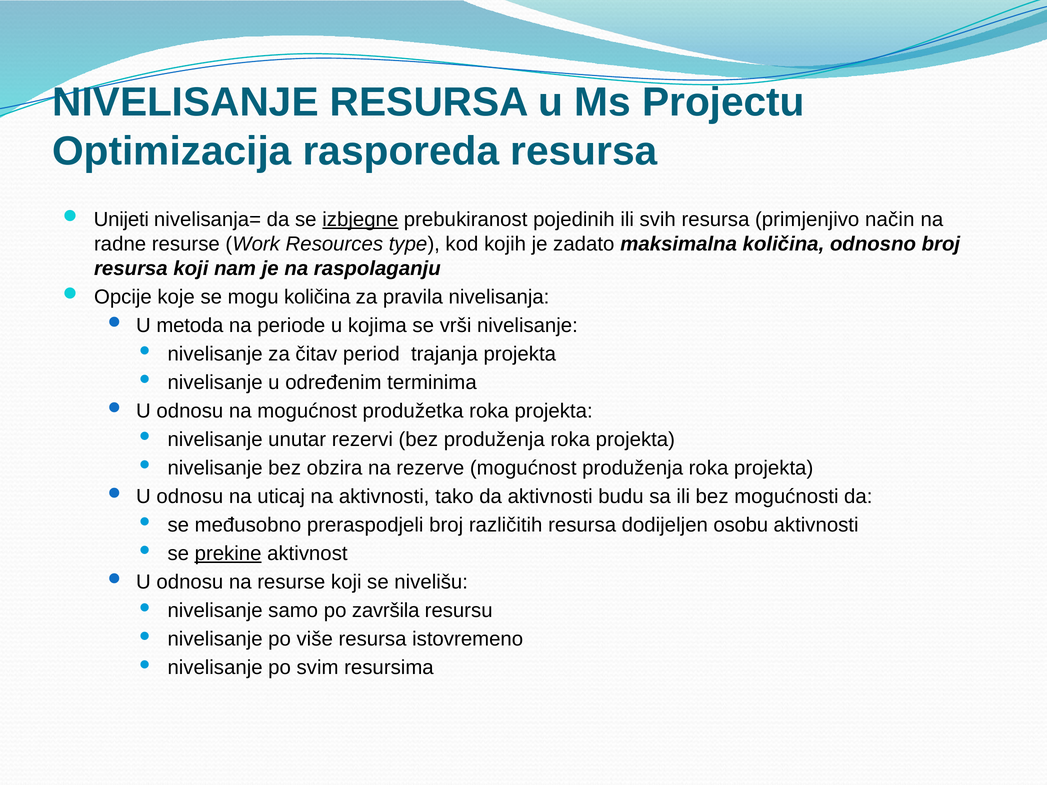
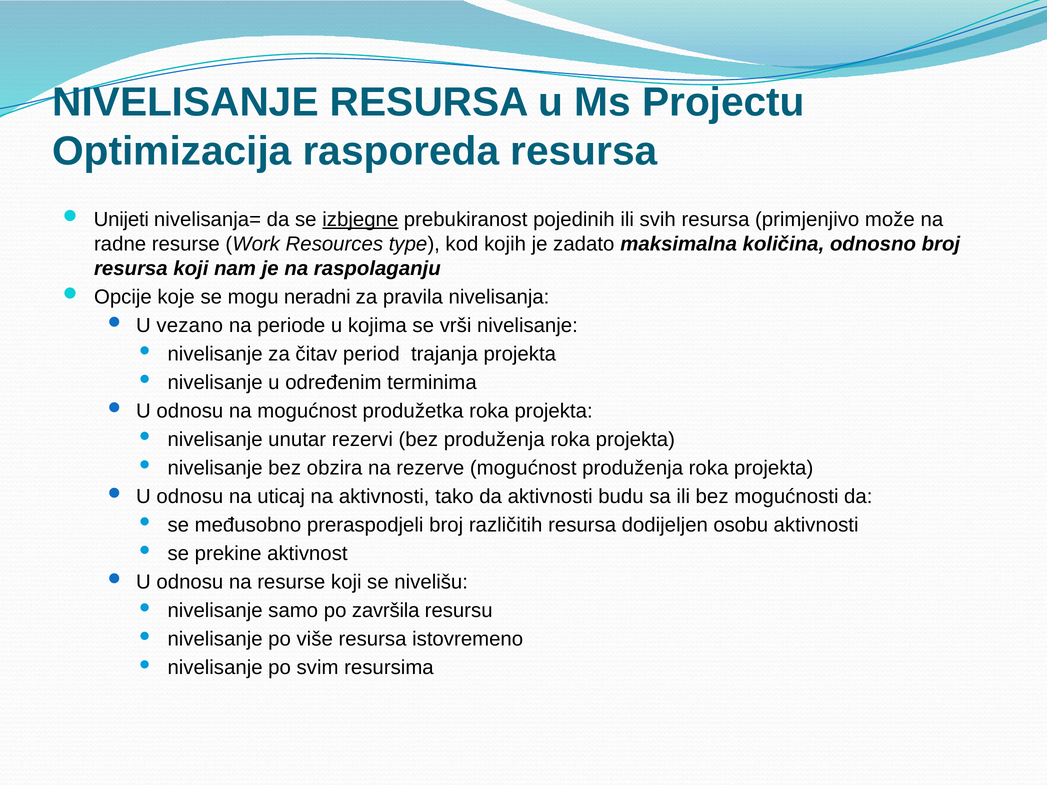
način: način -> može
mogu količina: količina -> neradni
metoda: metoda -> vezano
prekine underline: present -> none
